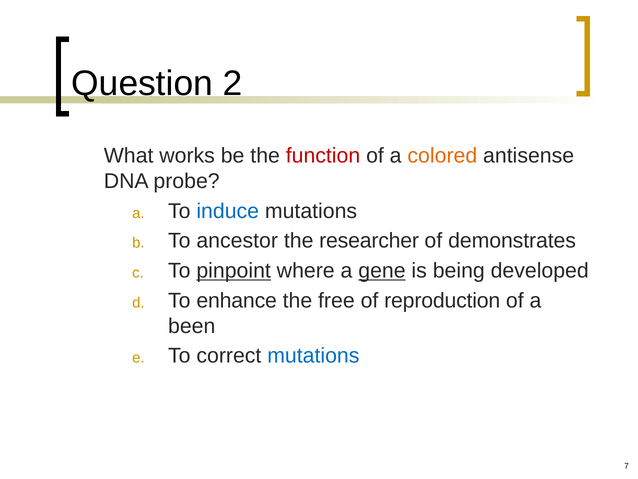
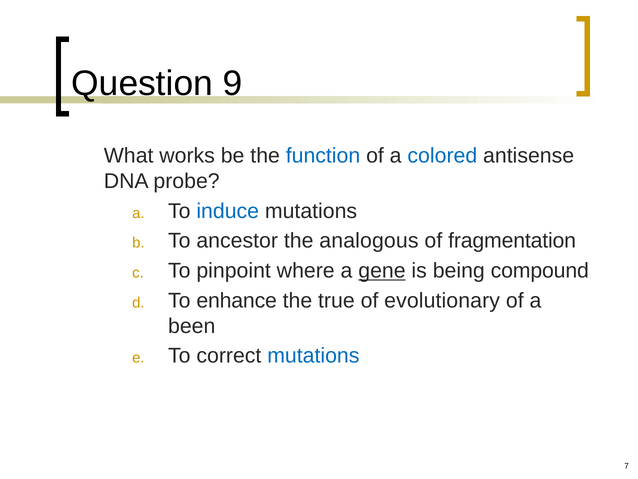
2: 2 -> 9
function colour: red -> blue
colored colour: orange -> blue
researcher: researcher -> analogous
demonstrates: demonstrates -> fragmentation
pinpoint underline: present -> none
developed: developed -> compound
free: free -> true
reproduction: reproduction -> evolutionary
